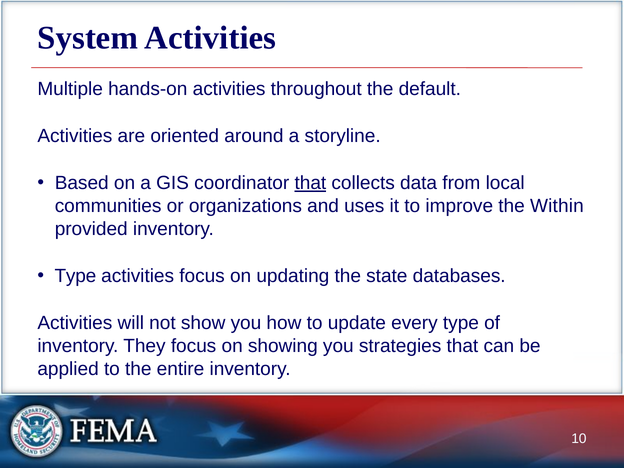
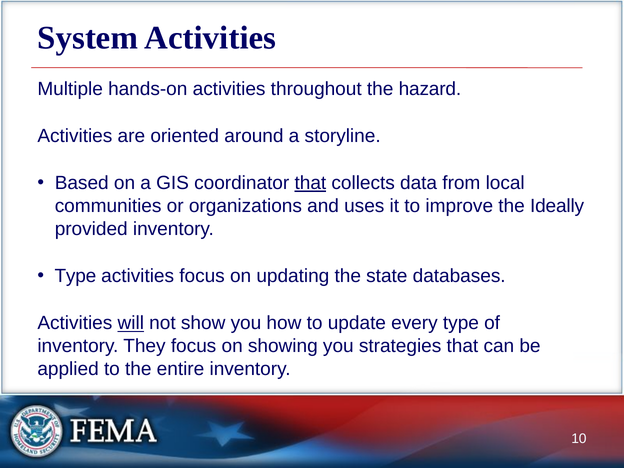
default: default -> hazard
Within: Within -> Ideally
will underline: none -> present
